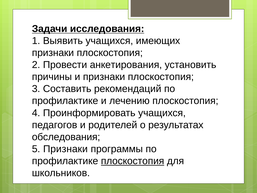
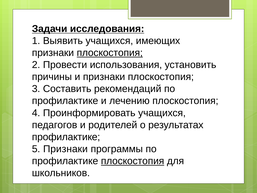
плоскостопия at (110, 53) underline: none -> present
анкетирования: анкетирования -> использования
обследования at (66, 137): обследования -> профилактике
